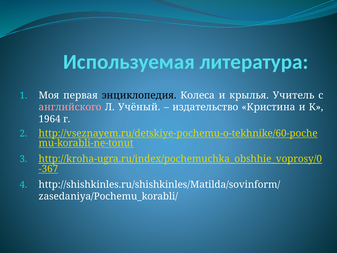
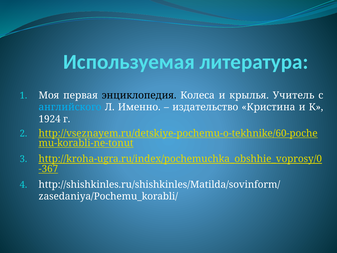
английского colour: pink -> light blue
Учёный: Учёный -> Именно
1964: 1964 -> 1924
